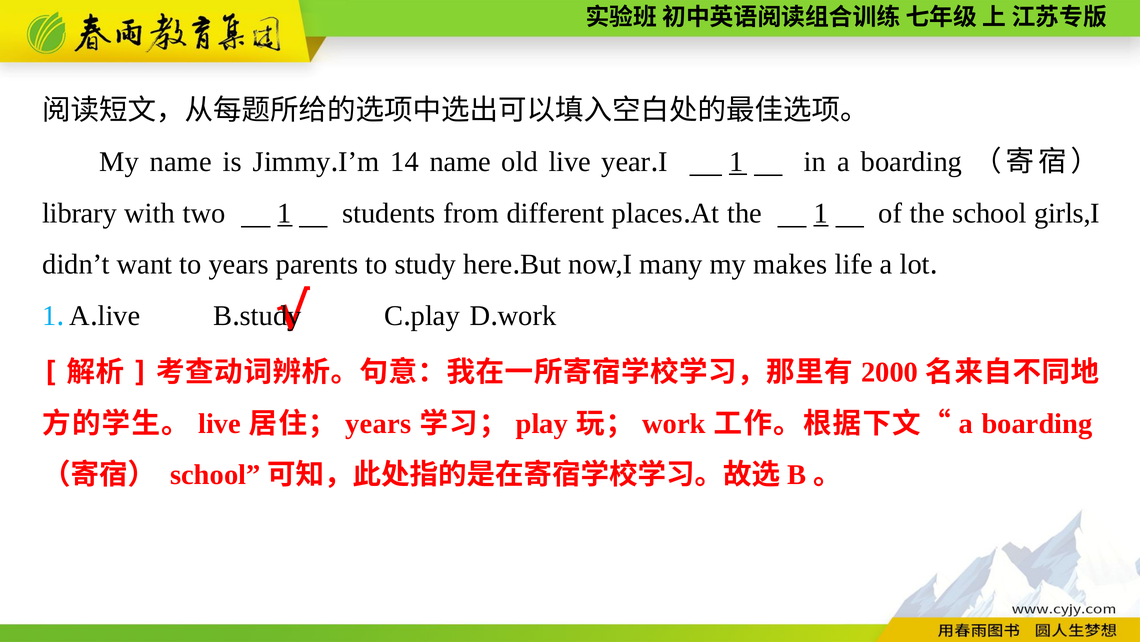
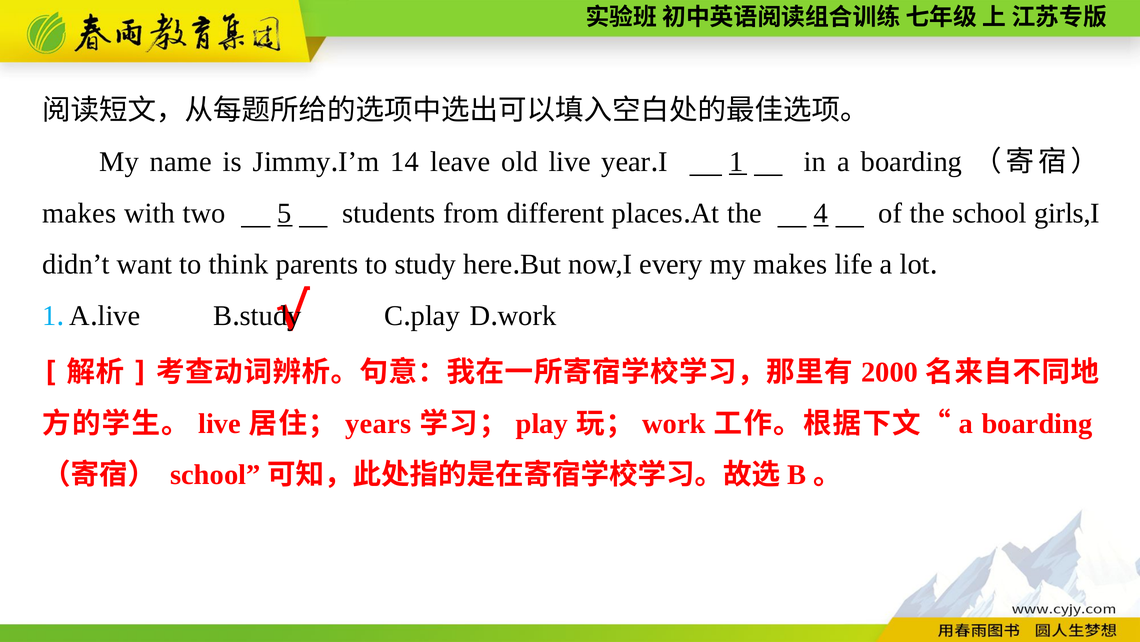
14 name: name -> leave
library at (80, 213): library -> makes
two 1: 1 -> 5
the 1: 1 -> 4
to years: years -> think
many: many -> every
